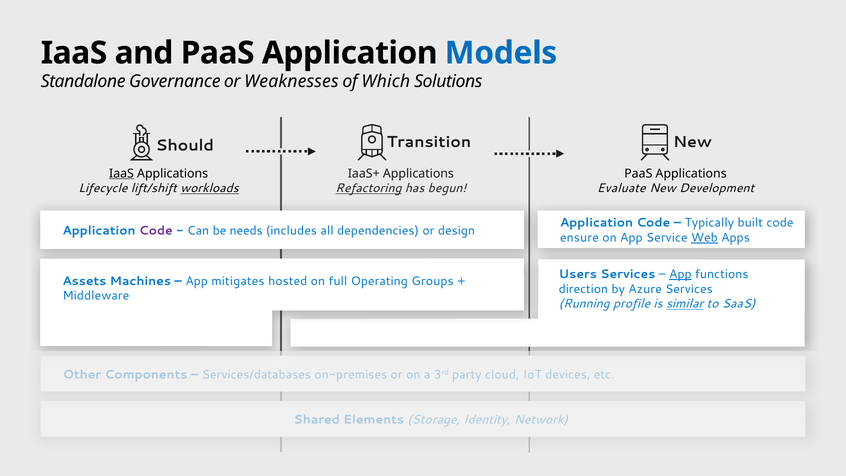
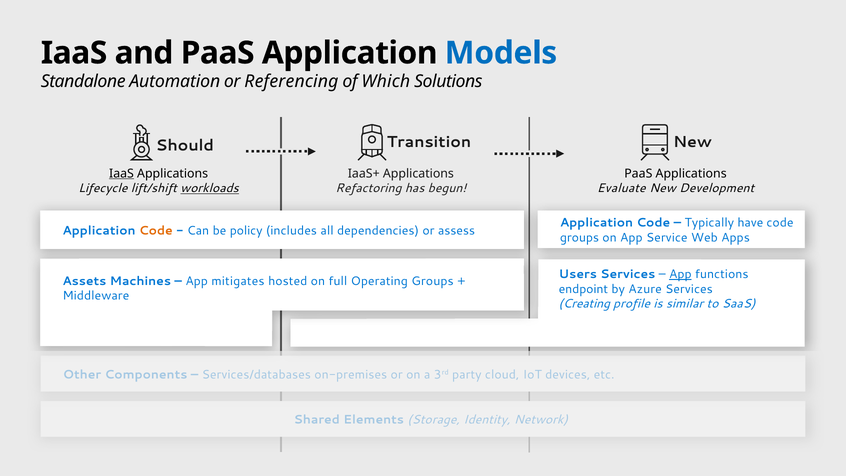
Governance: Governance -> Automation
Weaknesses: Weaknesses -> Referencing
Refactoring underline: present -> none
built: built -> have
Code at (156, 231) colour: purple -> orange
needs: needs -> policy
design: design -> assess
ensure at (579, 238): ensure -> groups
Web underline: present -> none
direction: direction -> endpoint
Running: Running -> Creating
similar underline: present -> none
